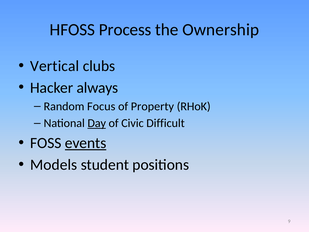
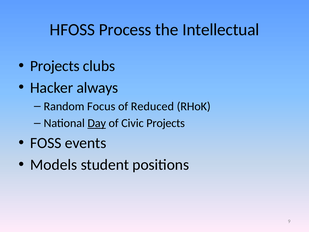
Ownership: Ownership -> Intellectual
Vertical at (55, 66): Vertical -> Projects
Property: Property -> Reduced
Civic Difficult: Difficult -> Projects
events underline: present -> none
